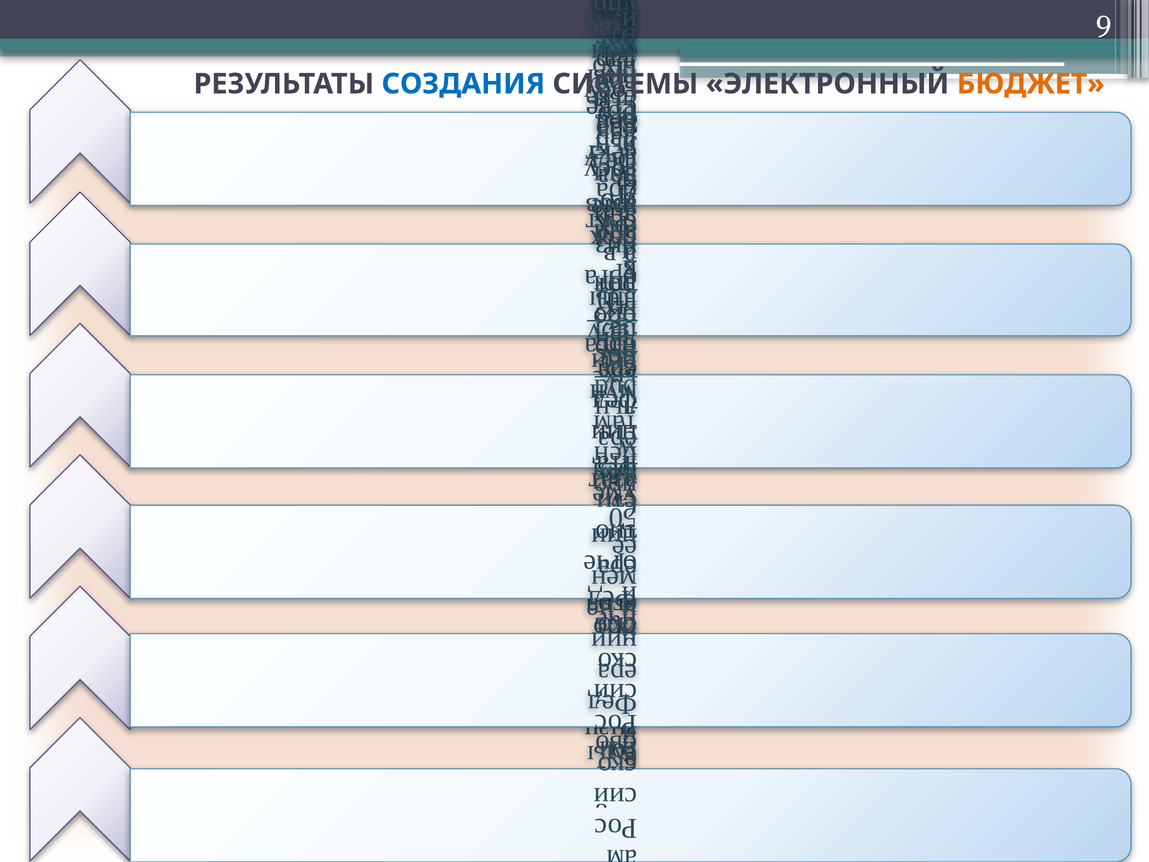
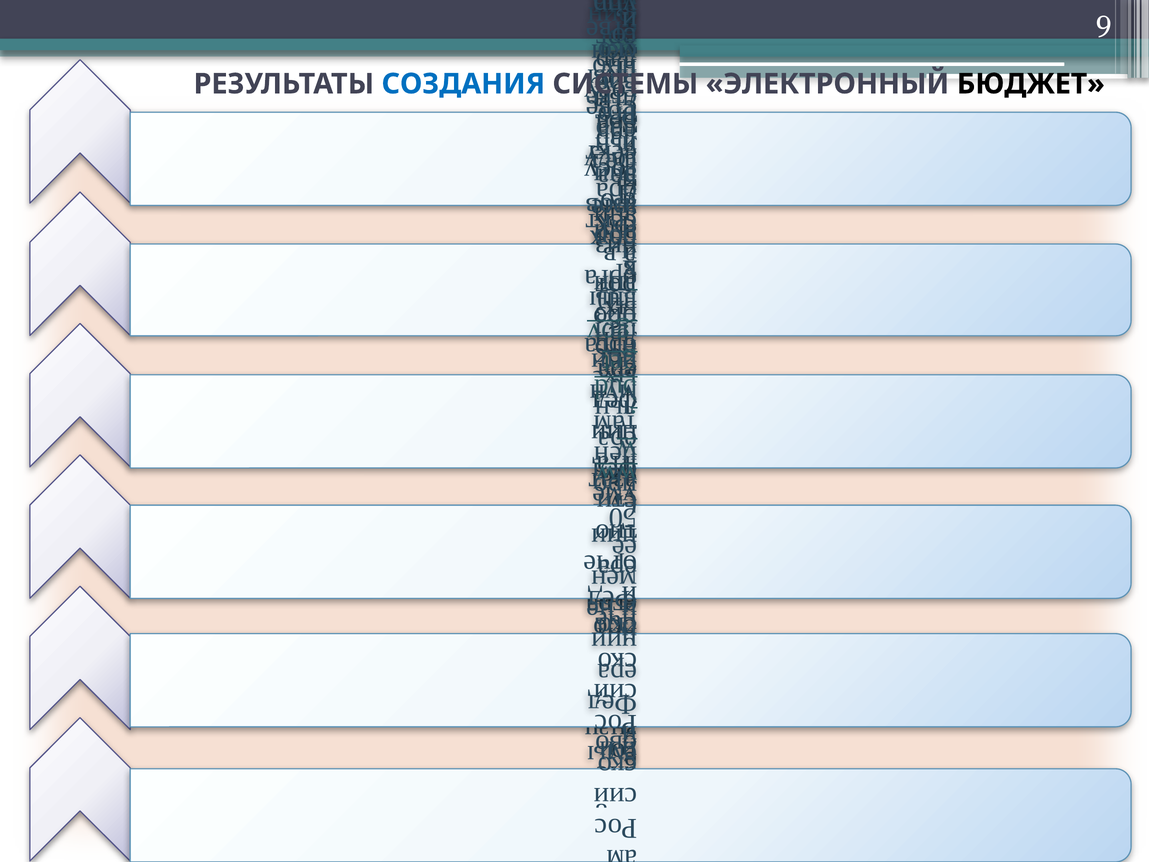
БЮДЖЕТ colour: orange -> black
